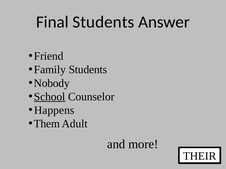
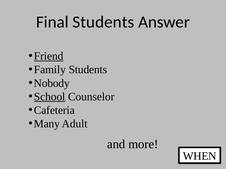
Friend underline: none -> present
Happens: Happens -> Cafeteria
Them: Them -> Many
THEIR: THEIR -> WHEN
